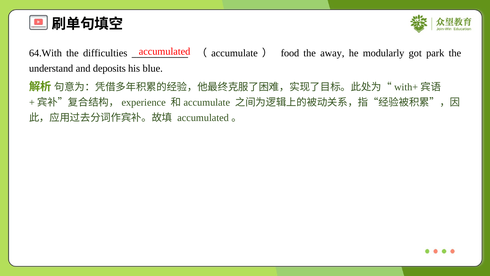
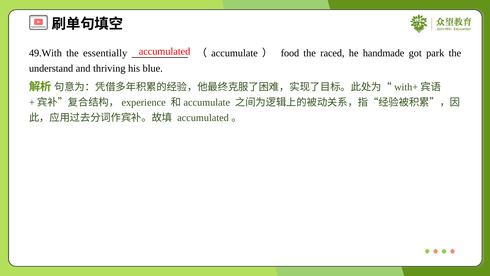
64.With: 64.With -> 49.With
difficulties: difficulties -> essentially
away: away -> raced
modularly: modularly -> handmade
deposits: deposits -> thriving
